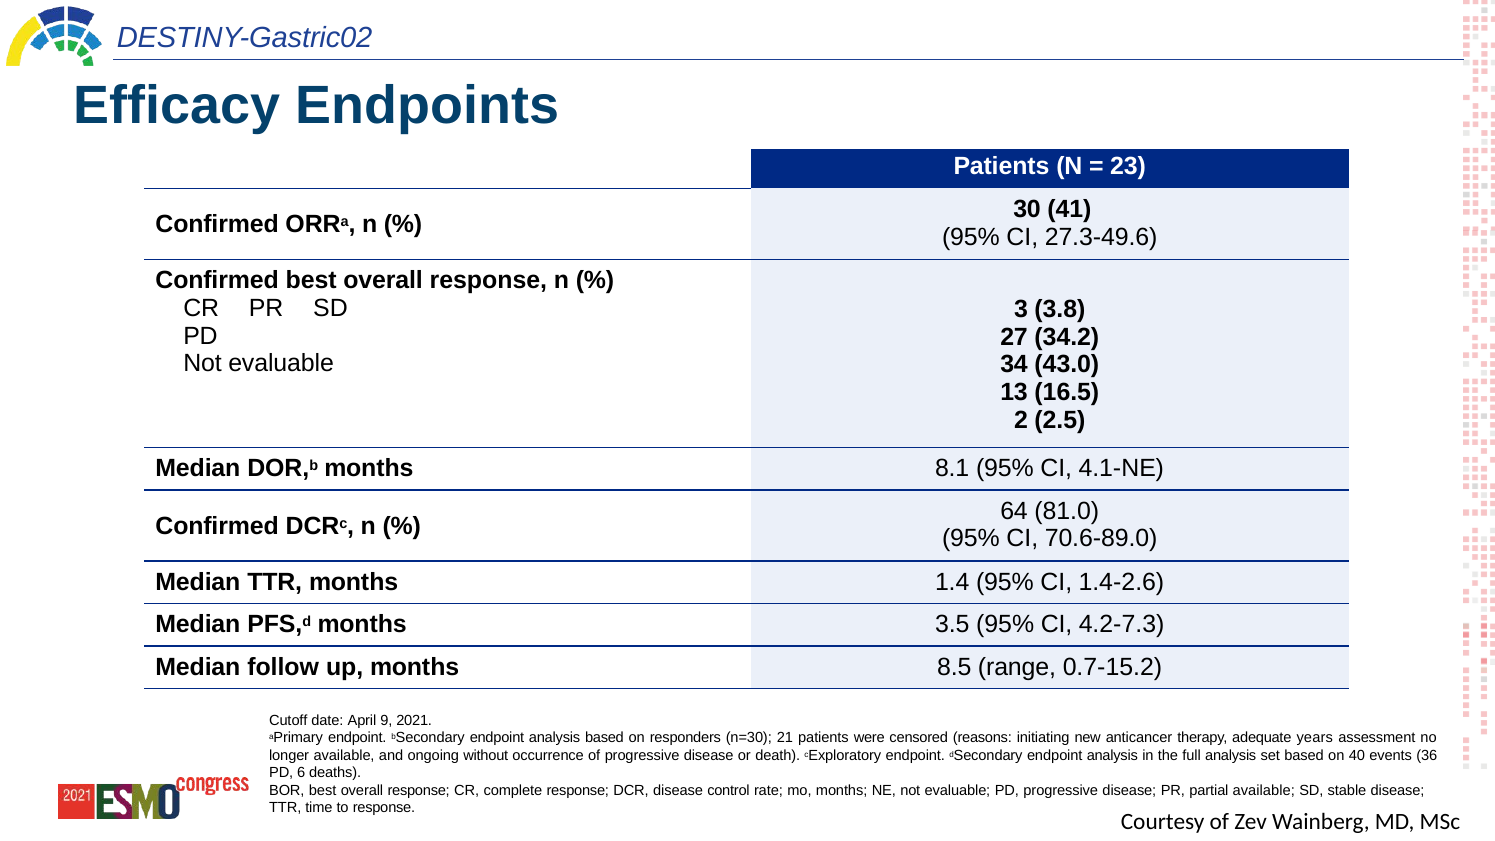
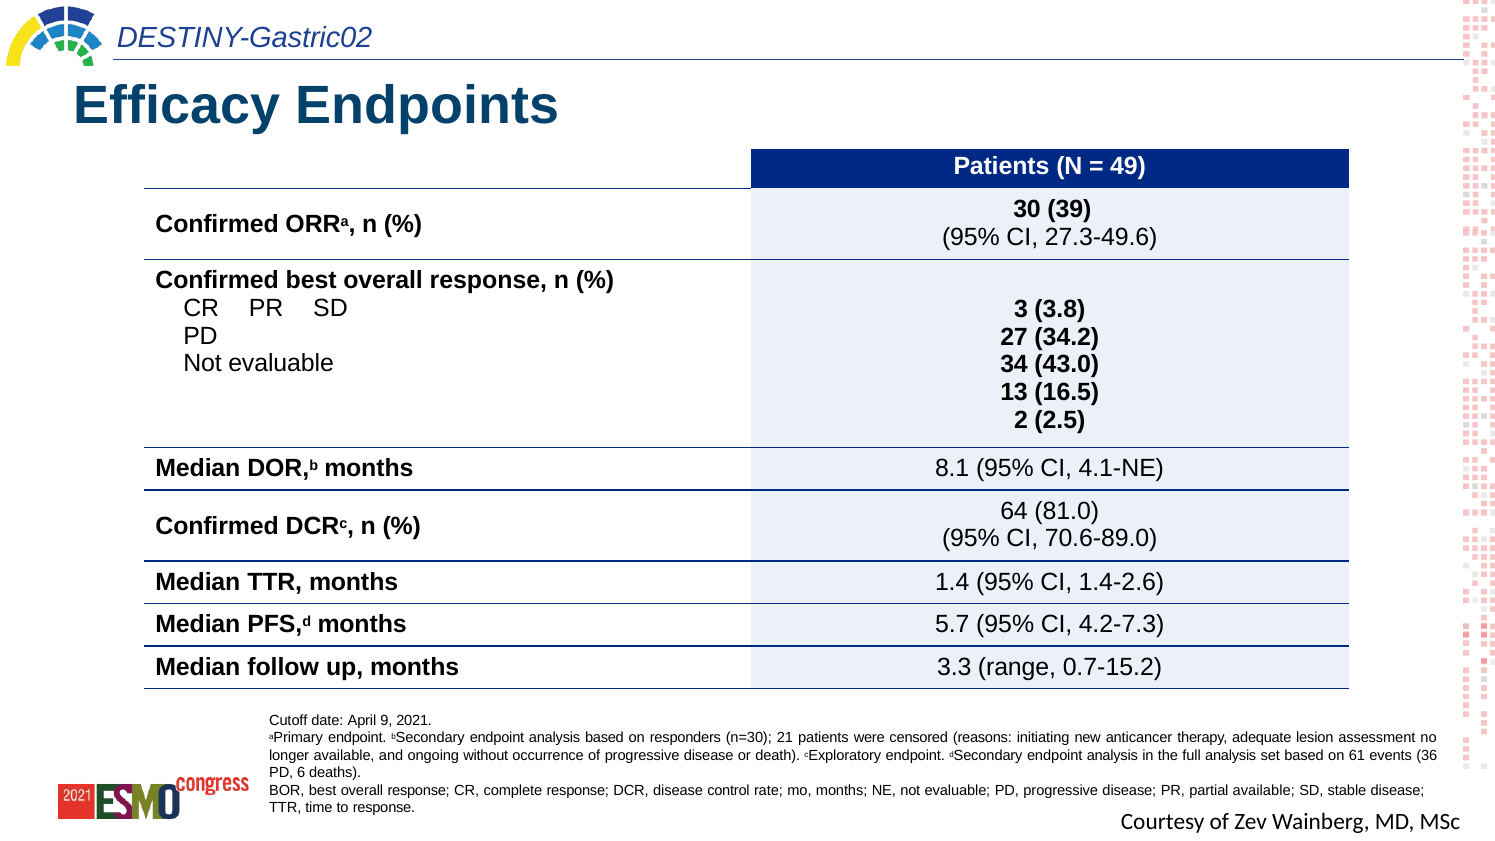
23: 23 -> 49
41: 41 -> 39
3.5: 3.5 -> 5.7
8.5: 8.5 -> 3.3
years: years -> lesion
40: 40 -> 61
